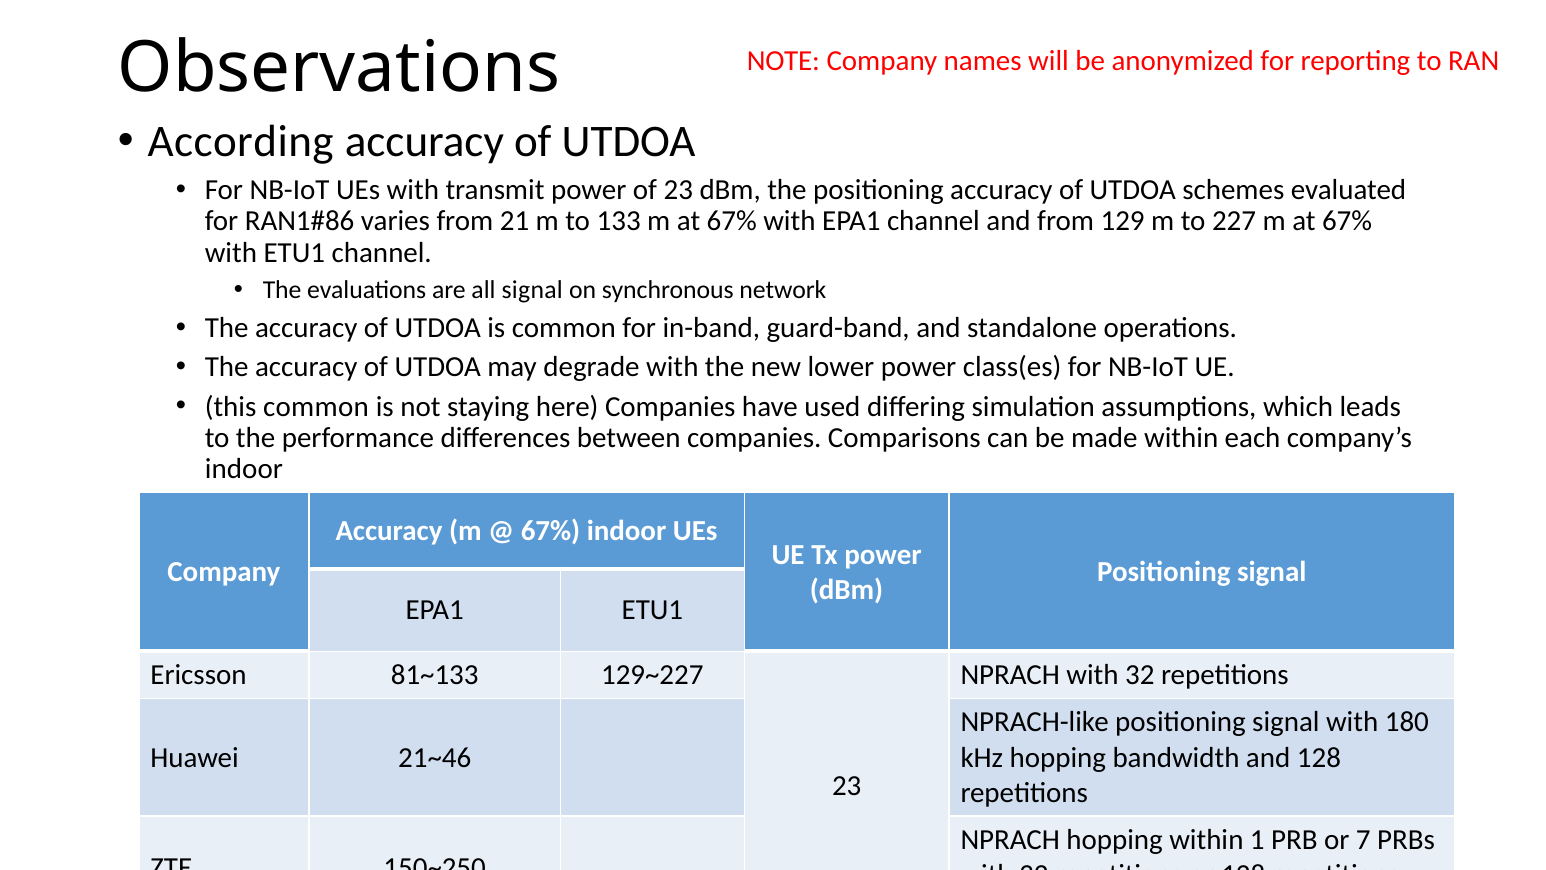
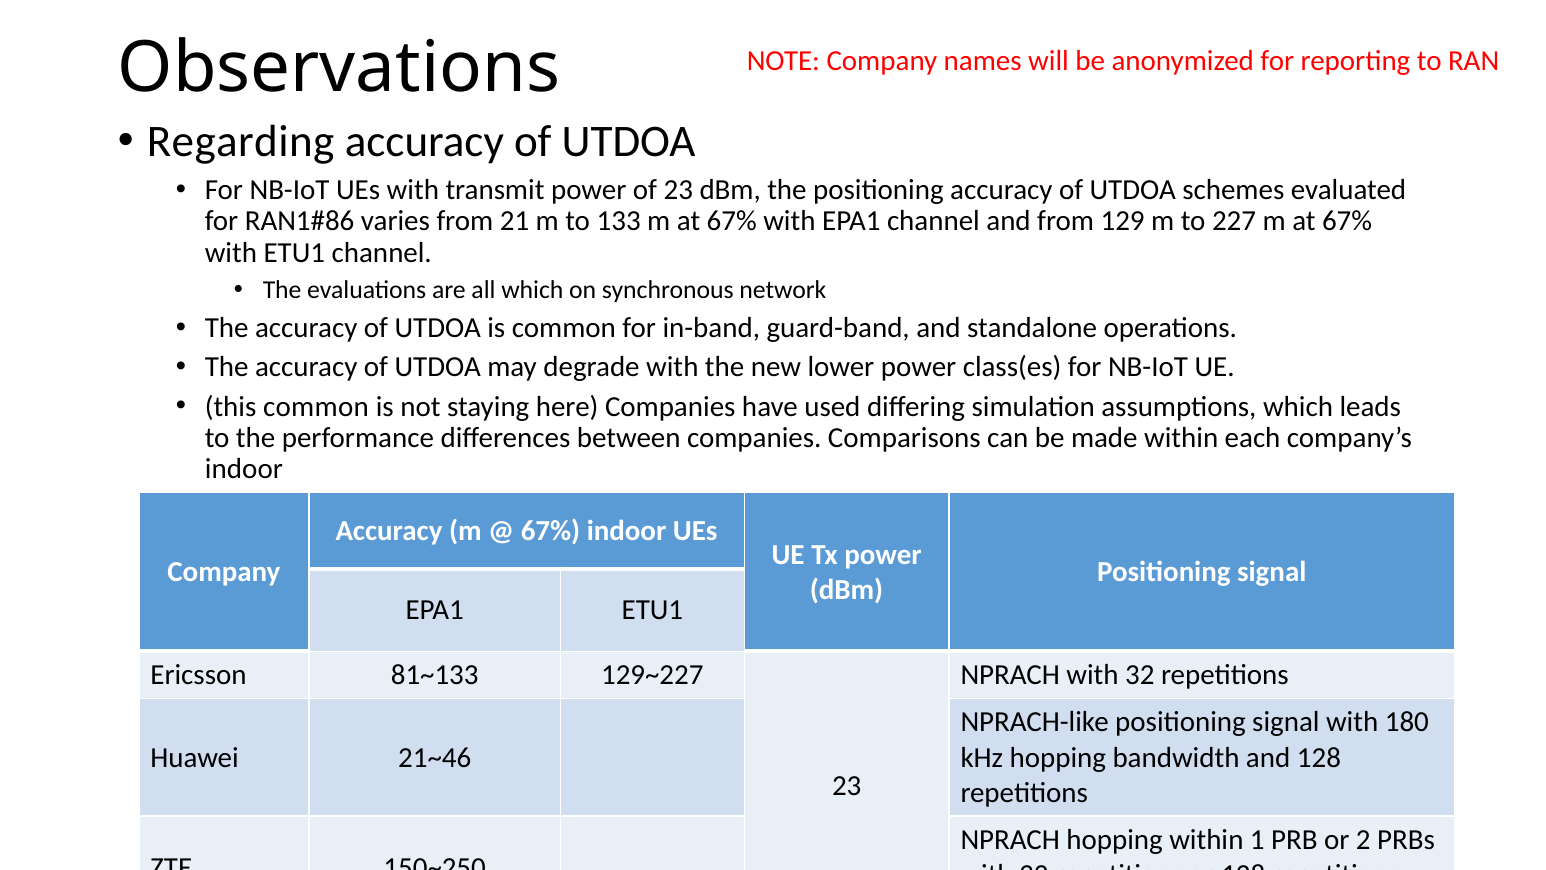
According: According -> Regarding
all signal: signal -> which
7: 7 -> 2
